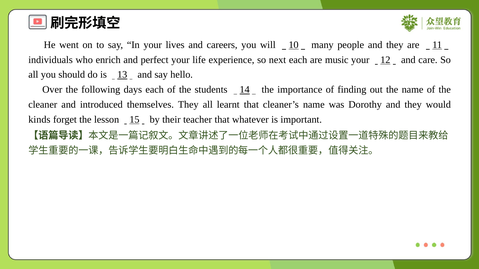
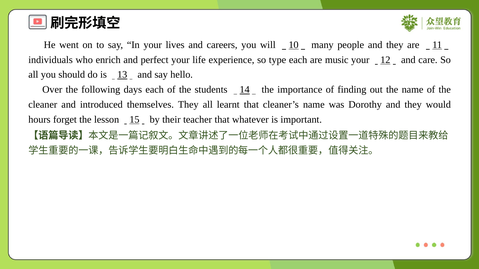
next: next -> type
kinds: kinds -> hours
